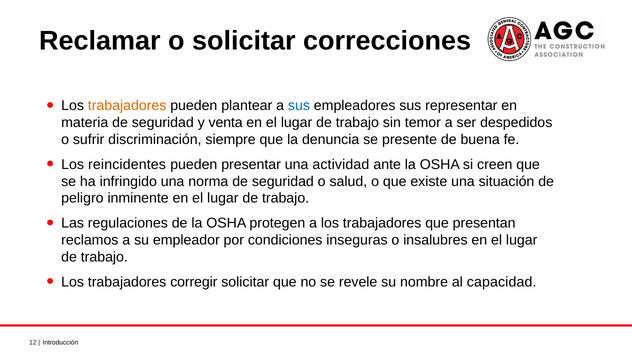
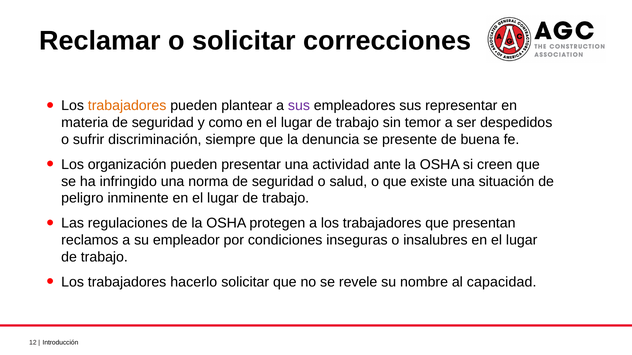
sus at (299, 106) colour: blue -> purple
venta: venta -> como
reincidentes: reincidentes -> organización
corregir: corregir -> hacerlo
